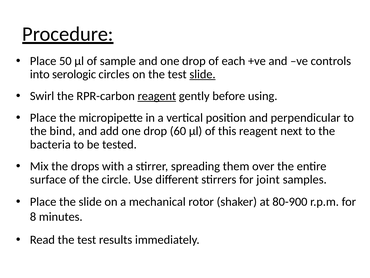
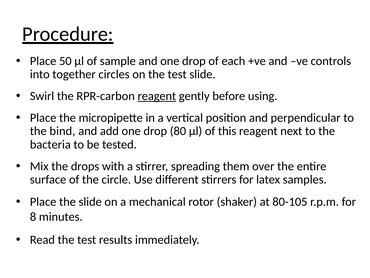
serologic: serologic -> together
slide at (203, 74) underline: present -> none
60: 60 -> 80
joint: joint -> latex
80-900: 80-900 -> 80-105
